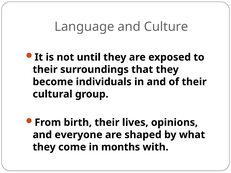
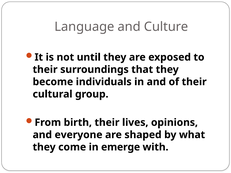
months: months -> emerge
